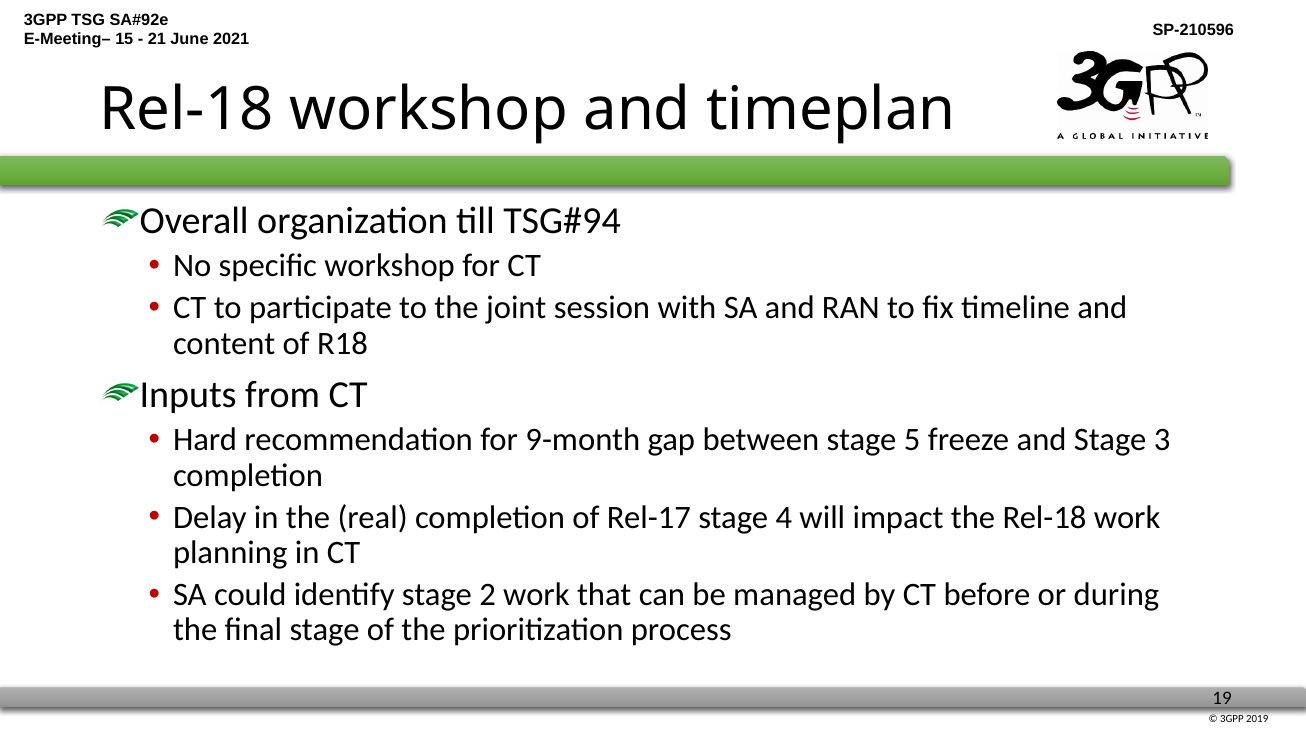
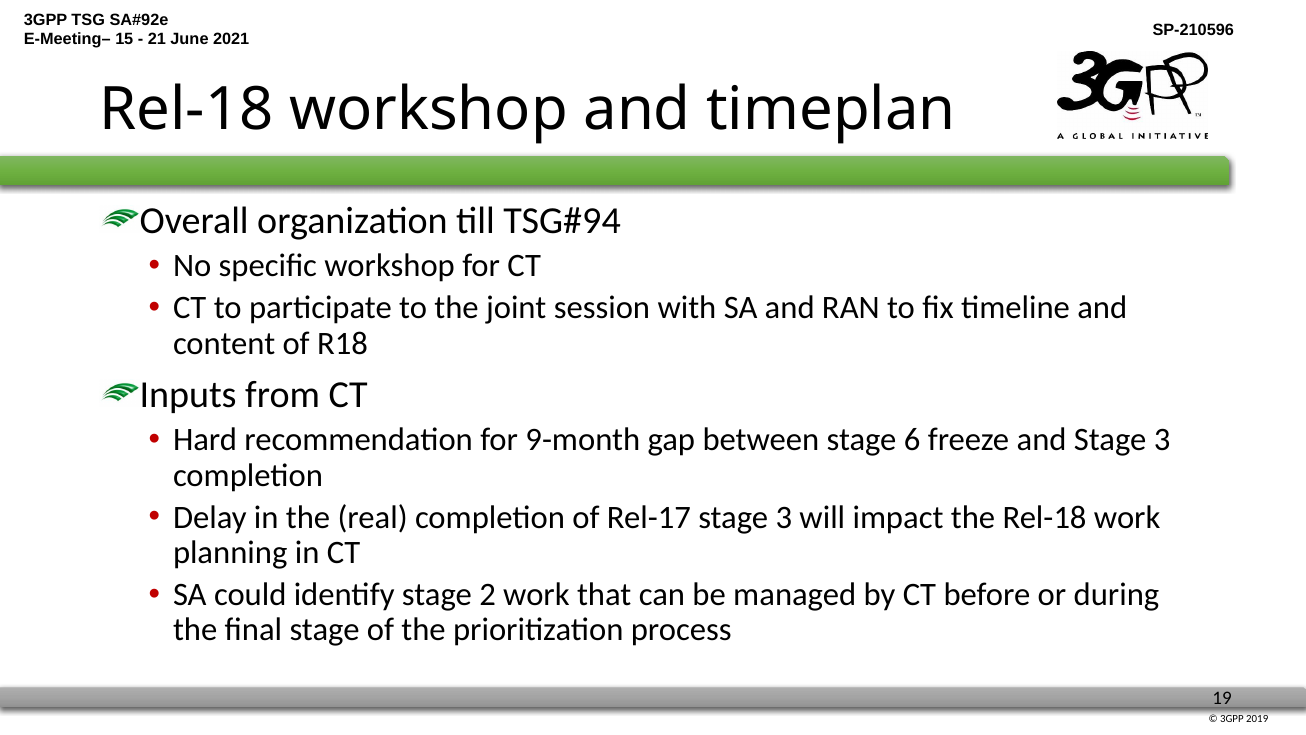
5: 5 -> 6
Rel-17 stage 4: 4 -> 3
